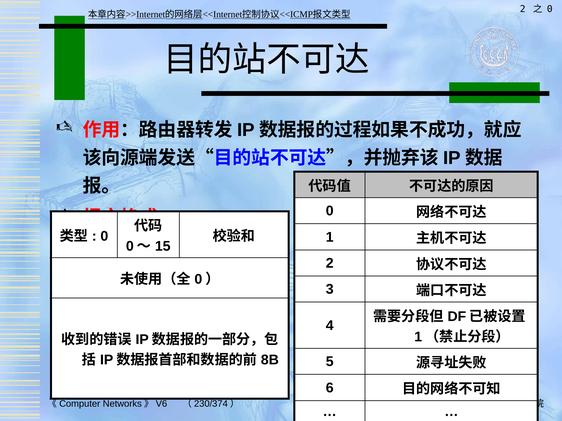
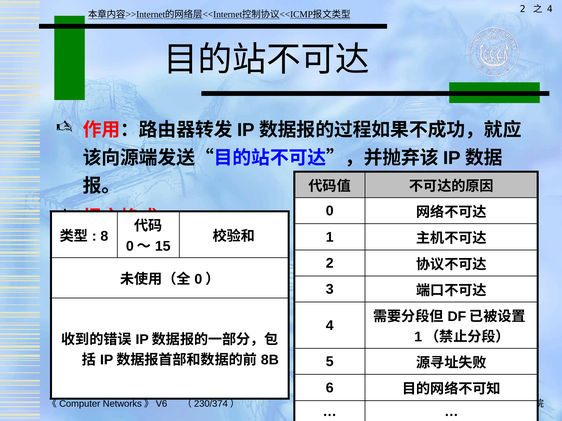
0 at (550, 9): 0 -> 4
0 at (104, 236): 0 -> 8
